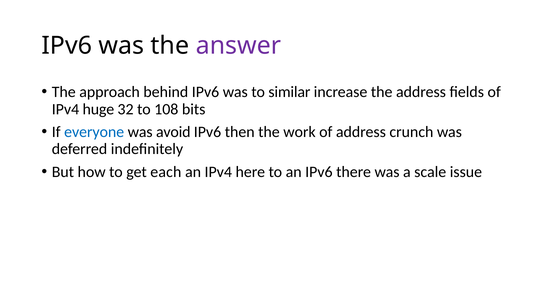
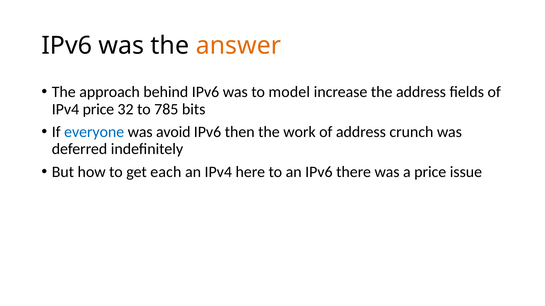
answer colour: purple -> orange
similar: similar -> model
IPv4 huge: huge -> price
108: 108 -> 785
a scale: scale -> price
